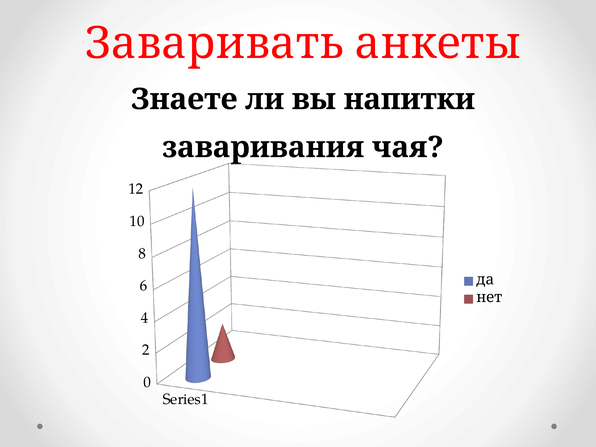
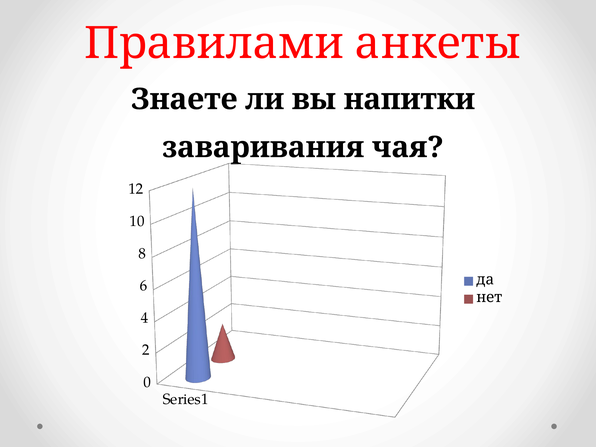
Заваривать: Заваривать -> Правилами
